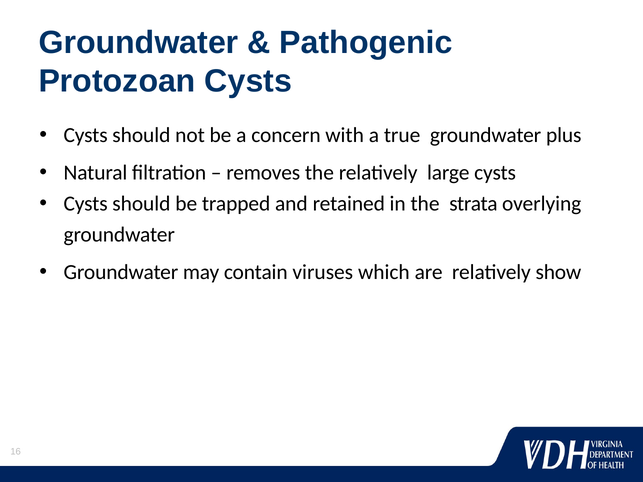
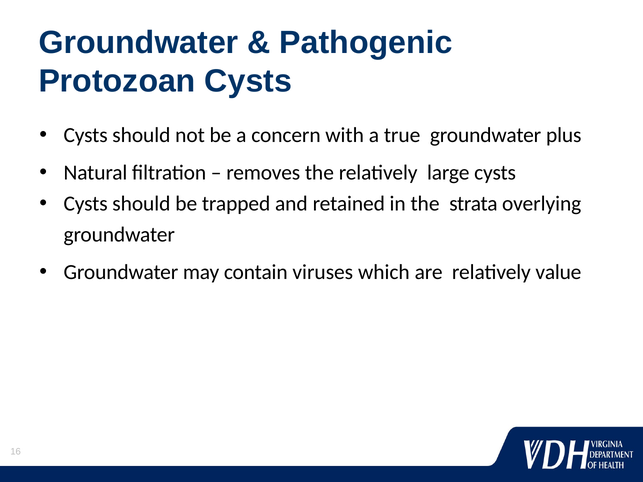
show: show -> value
